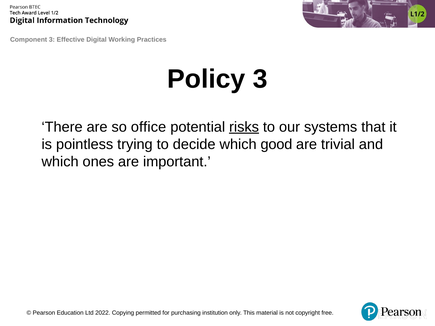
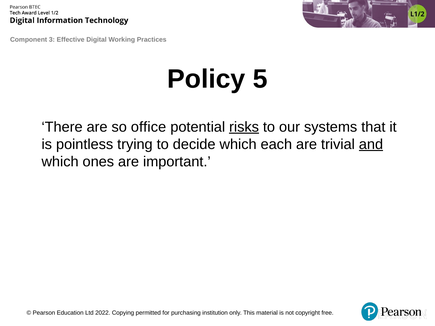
Policy 3: 3 -> 5
good: good -> each
and underline: none -> present
